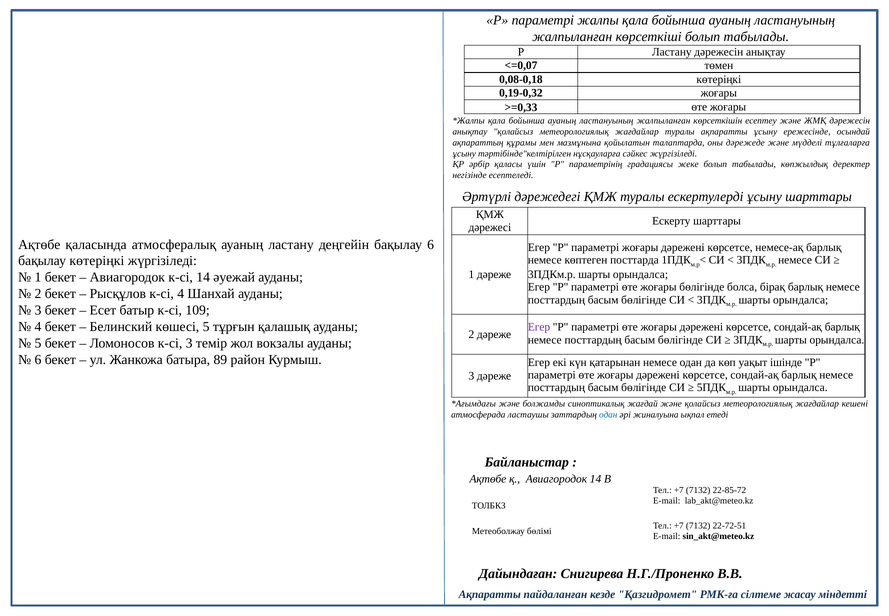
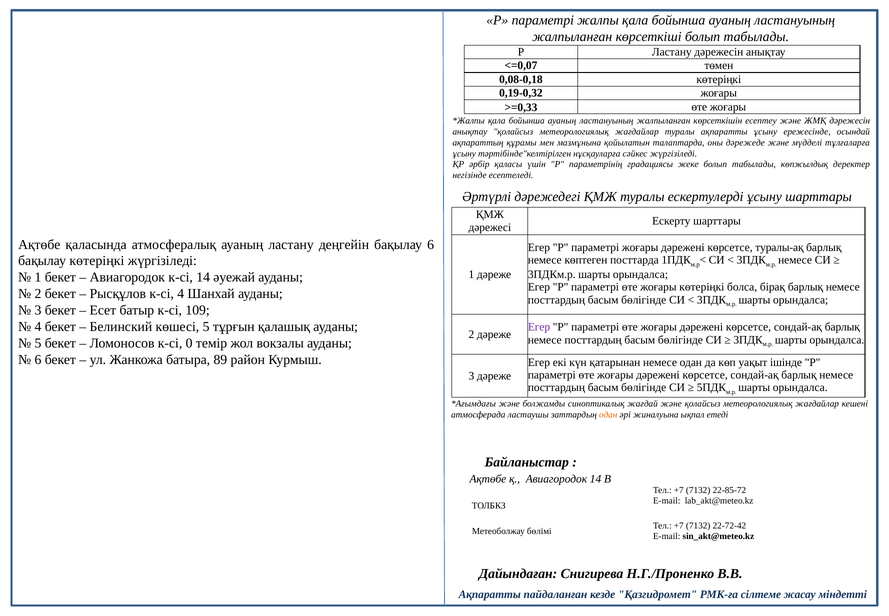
немесе-ақ: немесе-ақ -> туралы-ақ
жоғары бөлігінде: бөлігінде -> көтеріңкі
к-сі 3: 3 -> 0
одан at (608, 415) colour: blue -> orange
22-72-51: 22-72-51 -> 22-72-42
